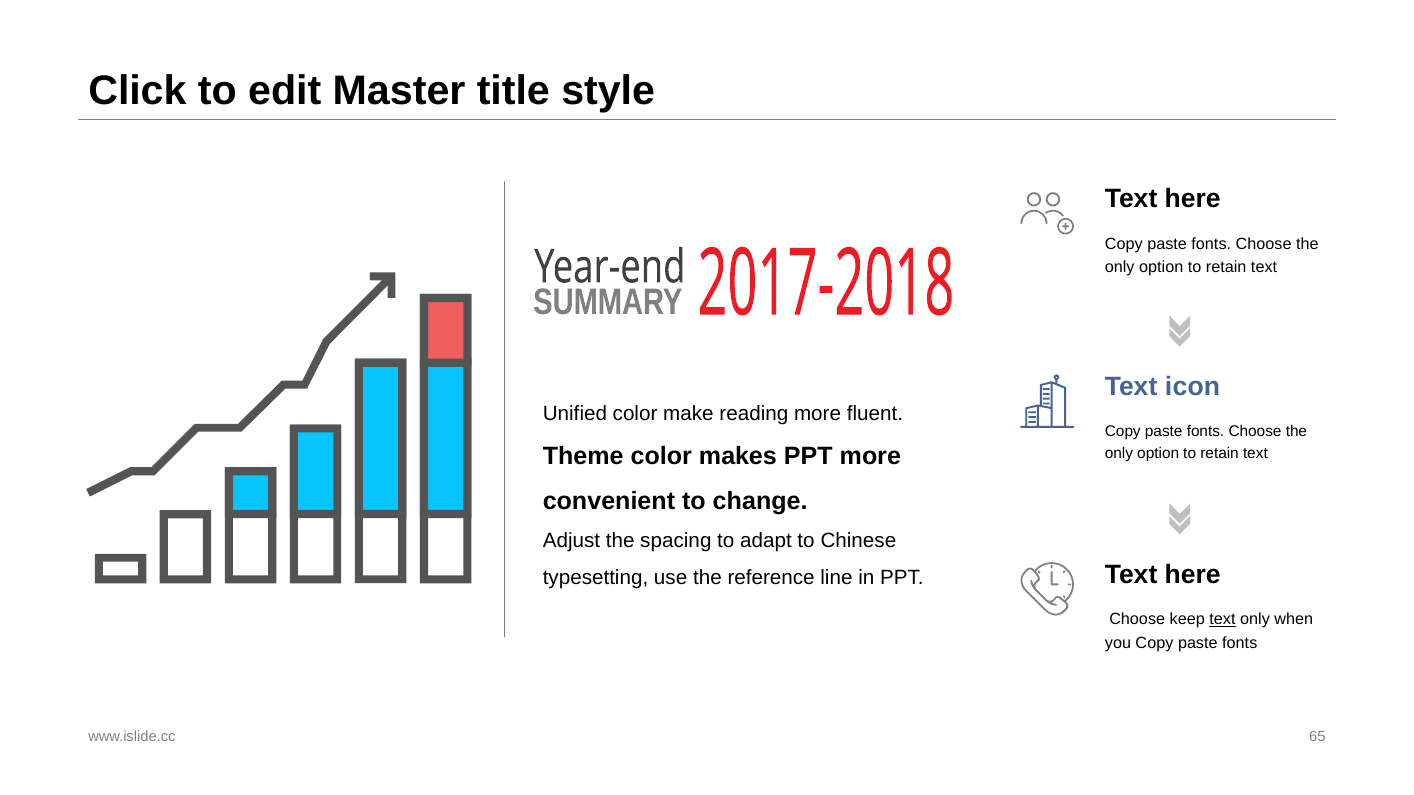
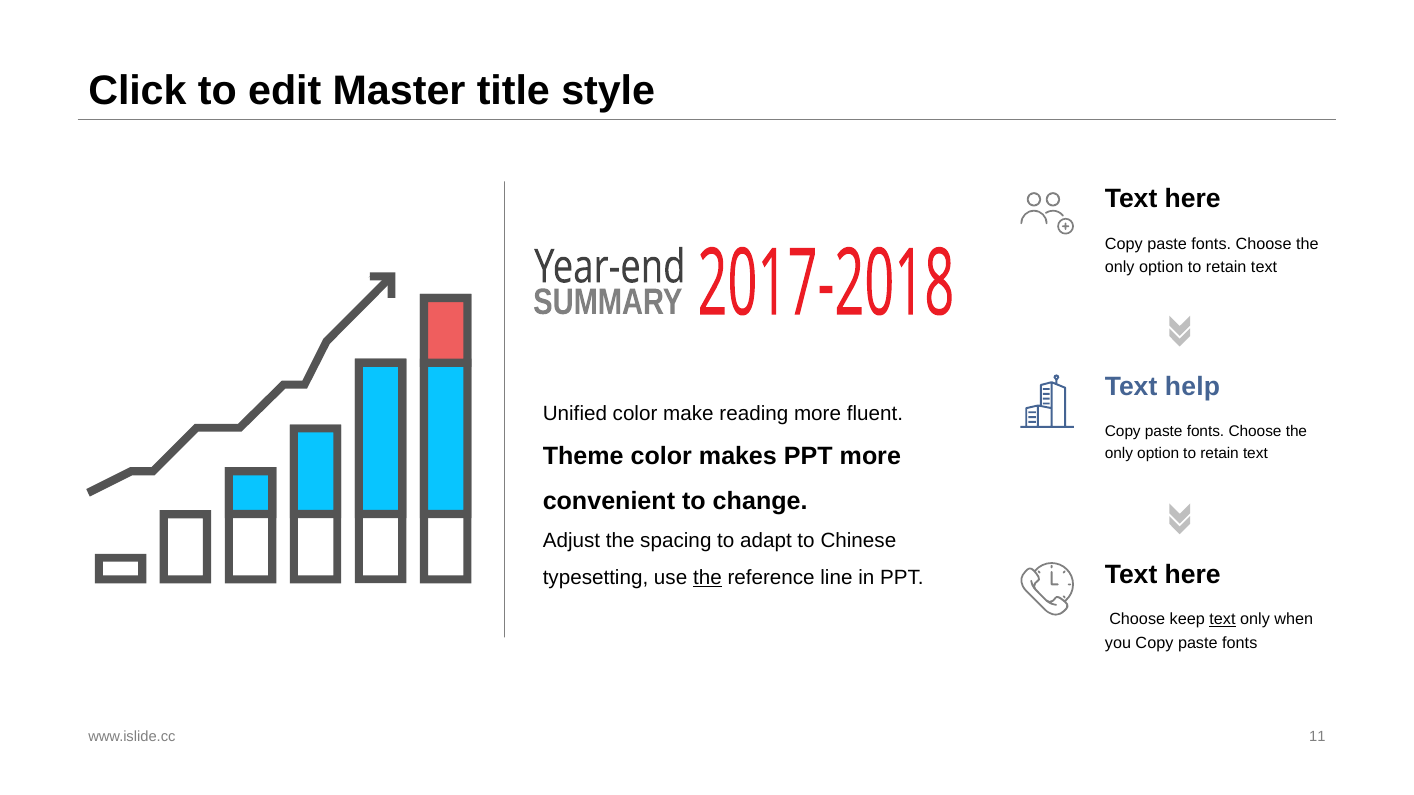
icon: icon -> help
the at (707, 578) underline: none -> present
65: 65 -> 11
